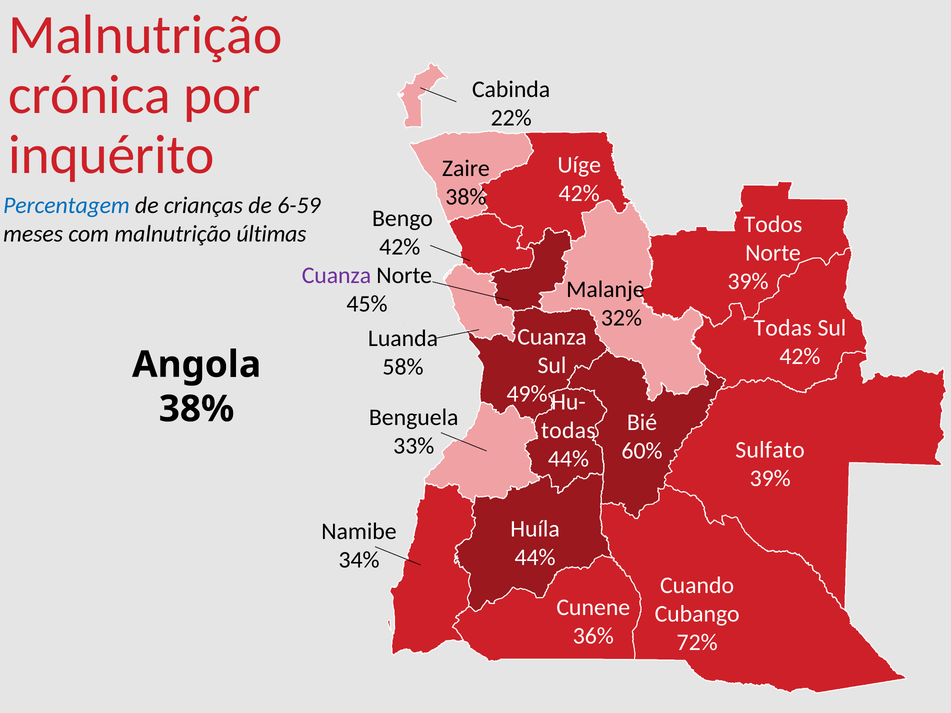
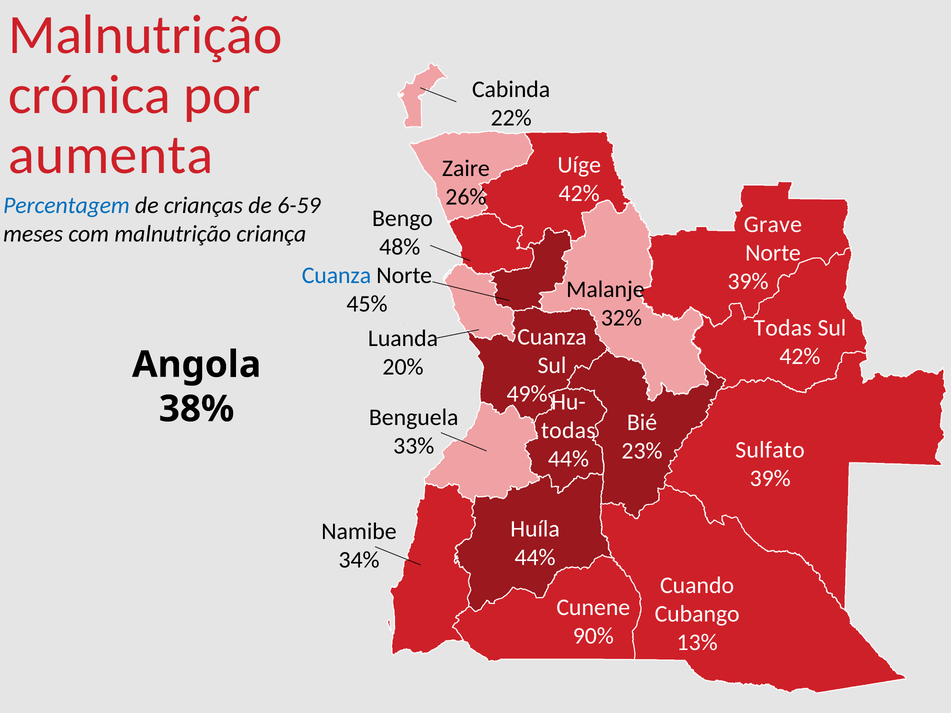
inquérito: inquérito -> aumenta
38% at (466, 197): 38% -> 26%
Todos: Todos -> Grave
últimas: últimas -> criança
42% at (400, 247): 42% -> 48%
Cuanza at (336, 276) colour: purple -> blue
58%: 58% -> 20%
60%: 60% -> 23%
36%: 36% -> 90%
72%: 72% -> 13%
